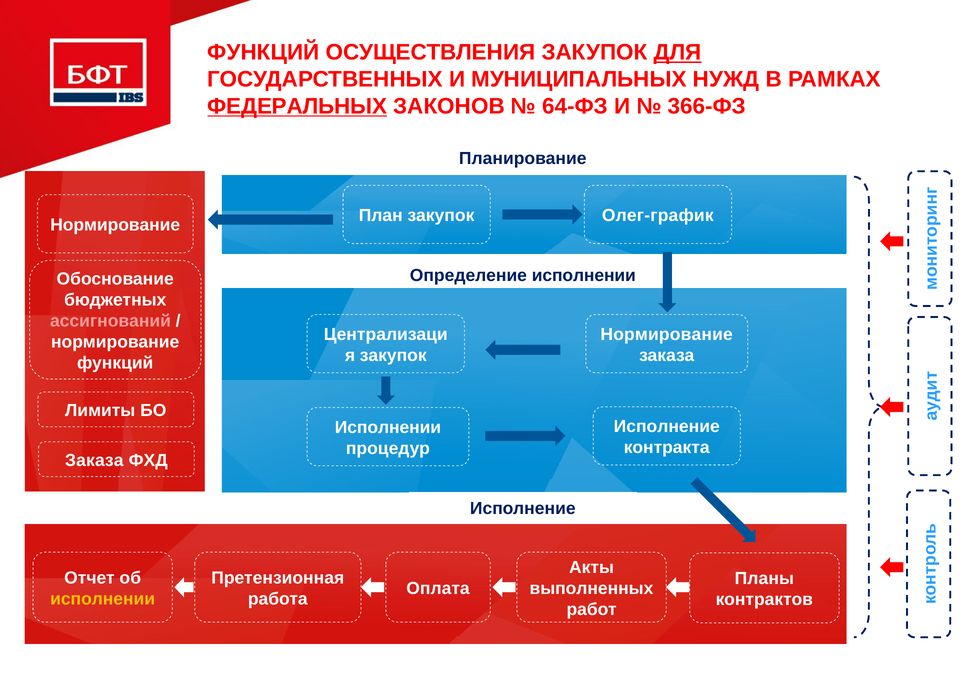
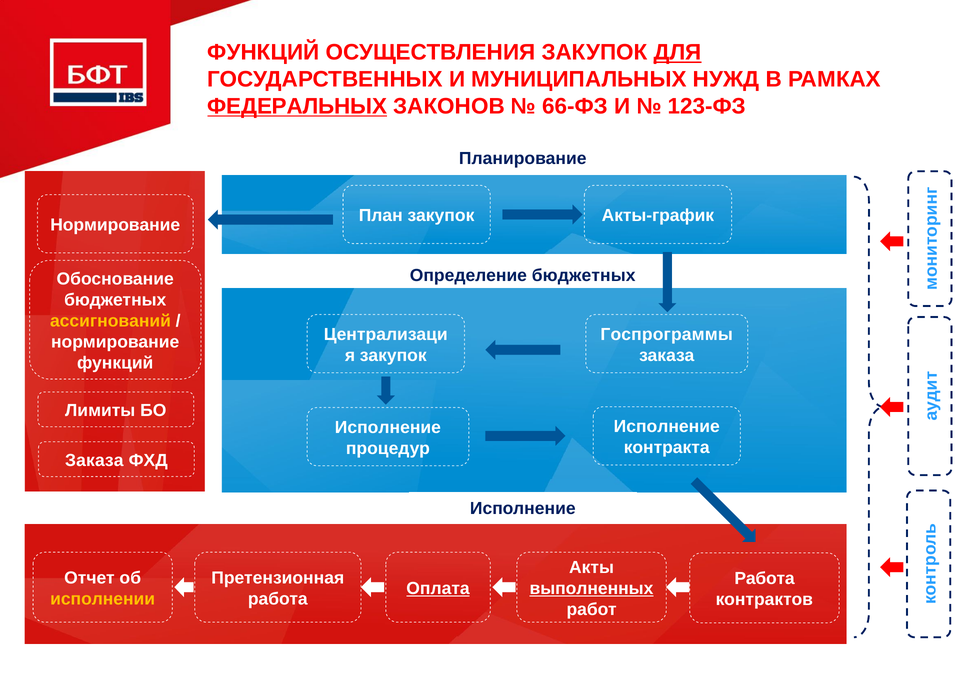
64-ФЗ: 64-ФЗ -> 66-ФЗ
366-ФЗ: 366-ФЗ -> 123-ФЗ
Олег-график: Олег-график -> Акты-график
Определение исполнении: исполнении -> бюджетных
ассигнований colour: pink -> yellow
Нормирование at (667, 334): Нормирование -> Госпрограммы
Исполнении at (388, 428): Исполнении -> Исполнение
Планы at (764, 579): Планы -> Работа
Оплата underline: none -> present
выполненных underline: none -> present
